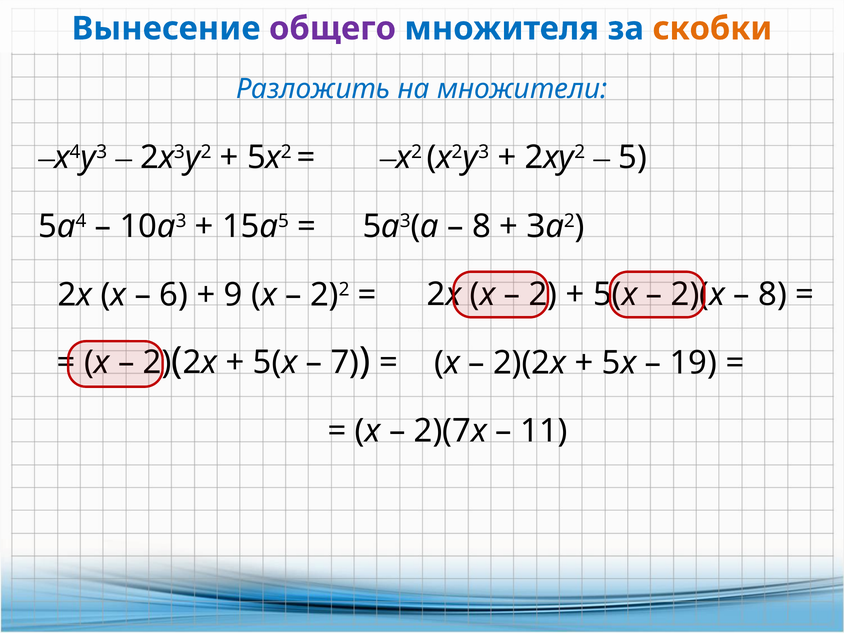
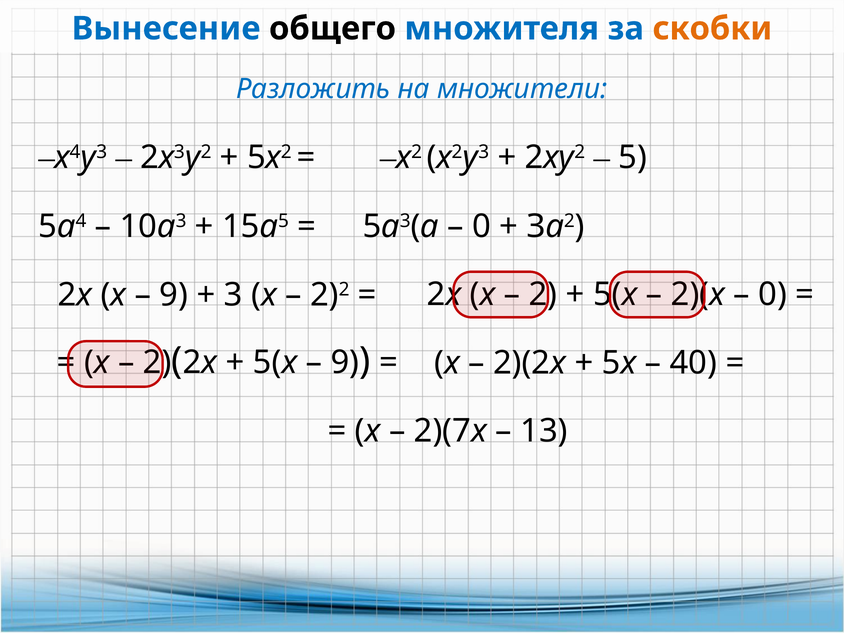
общего colour: purple -> black
8 at (481, 226): 8 -> 0
6 at (174, 295): 6 -> 9
9: 9 -> 3
8 at (773, 295): 8 -> 0
7 at (345, 363): 7 -> 9
19: 19 -> 40
11: 11 -> 13
